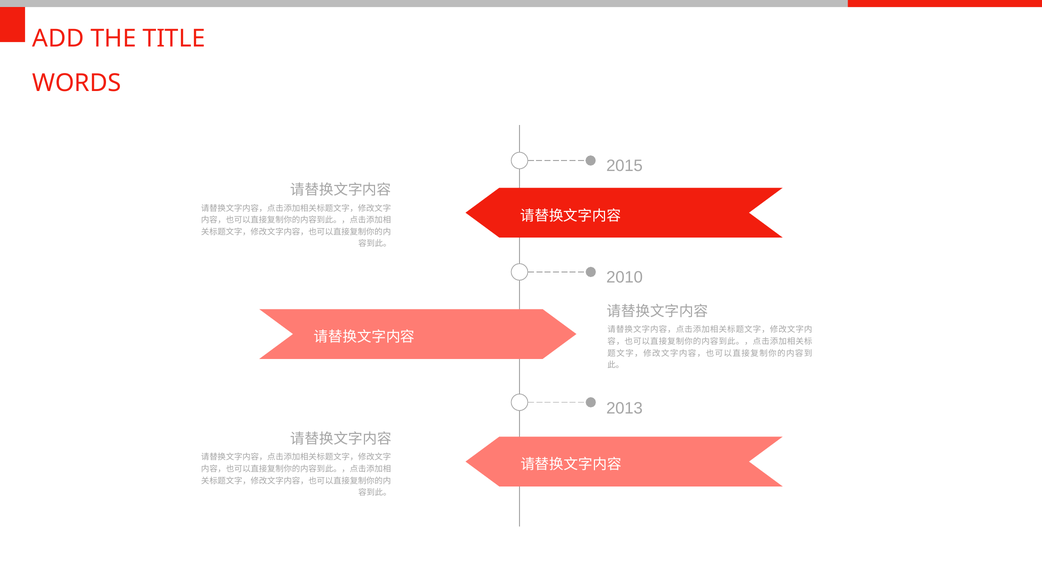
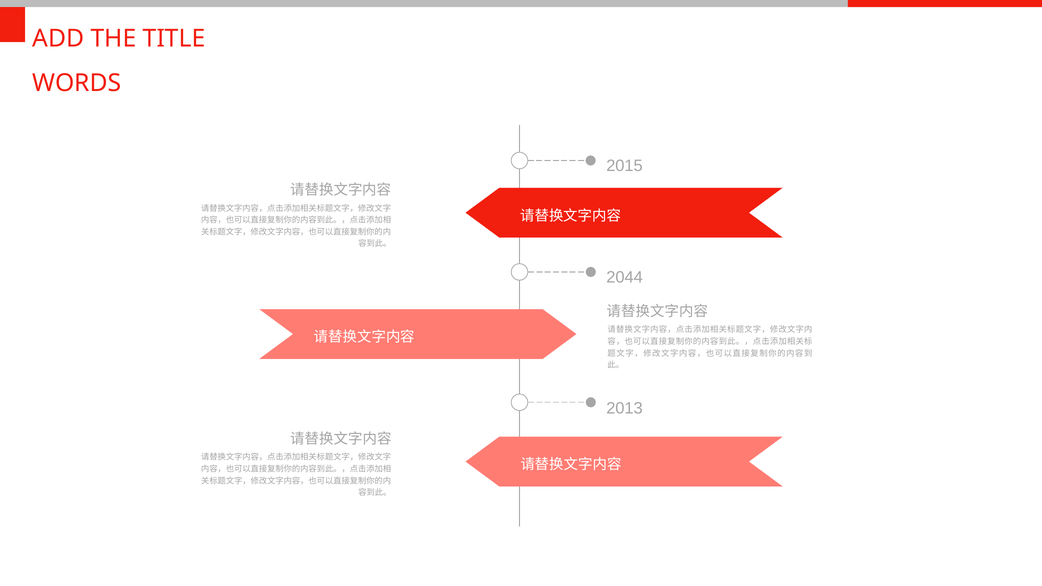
2010: 2010 -> 2044
